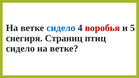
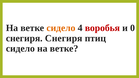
сидело at (61, 28) colour: blue -> orange
5: 5 -> 0
снегиря Страниц: Страниц -> Снегиря
